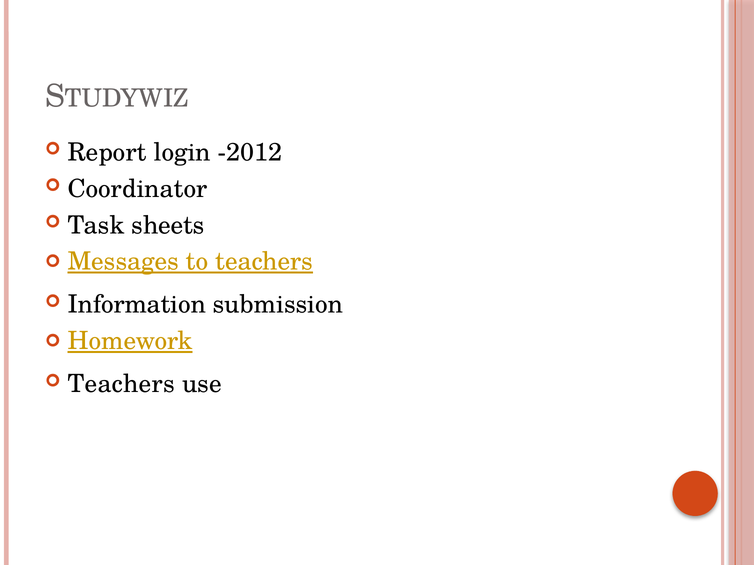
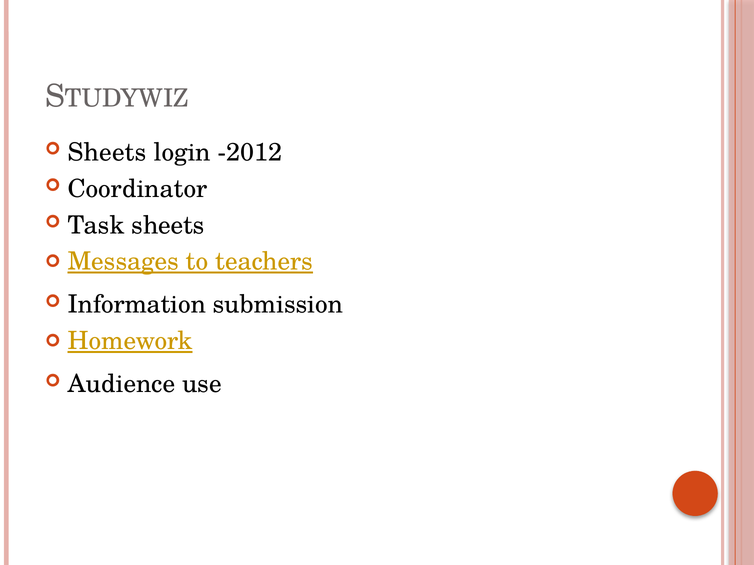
Report at (107, 153): Report -> Sheets
Teachers at (121, 385): Teachers -> Audience
